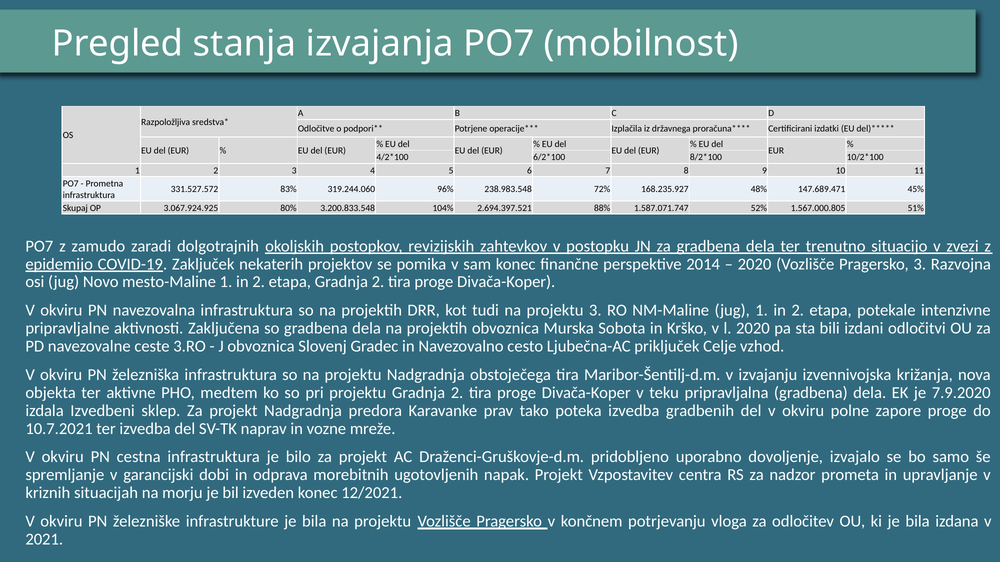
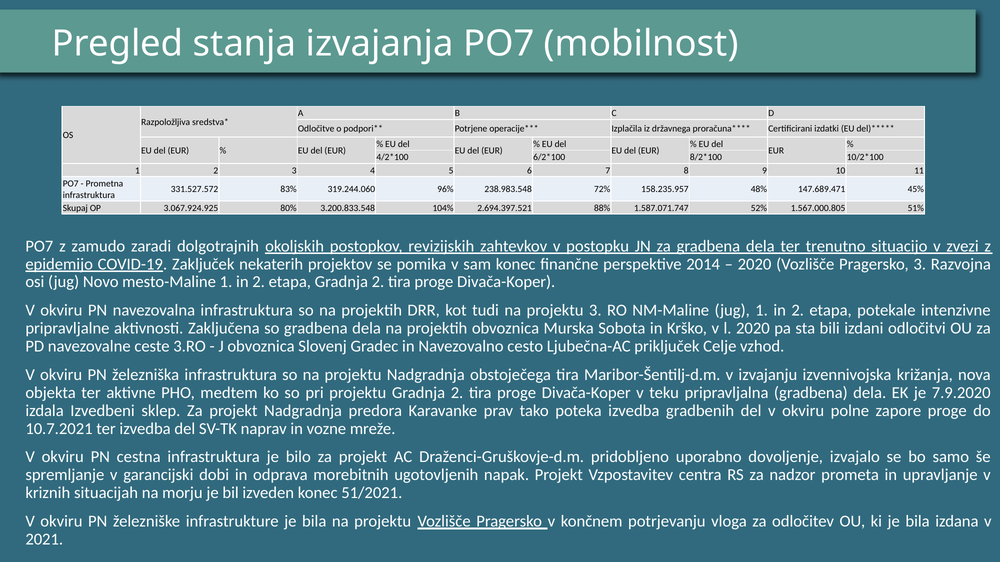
168.235.927: 168.235.927 -> 158.235.957
12/2021: 12/2021 -> 51/2021
